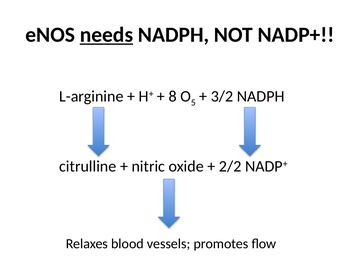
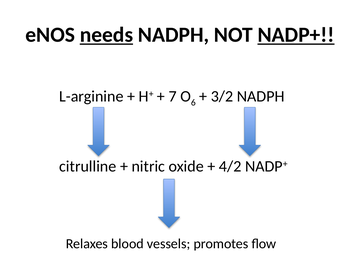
NADP+ at (296, 35) underline: none -> present
8: 8 -> 7
5: 5 -> 6
2/2: 2/2 -> 4/2
